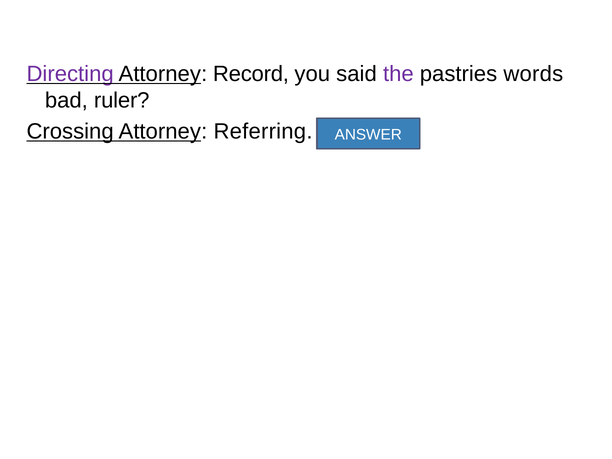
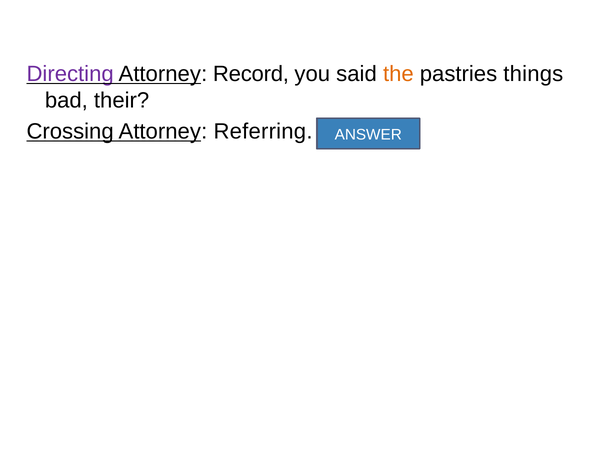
the colour: purple -> orange
words: words -> things
ruler: ruler -> their
